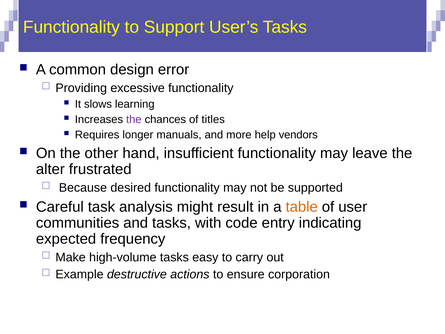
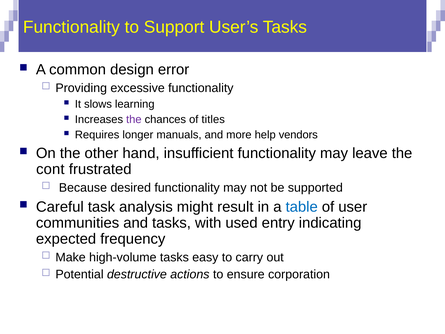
alter: alter -> cont
table colour: orange -> blue
code: code -> used
Example: Example -> Potential
